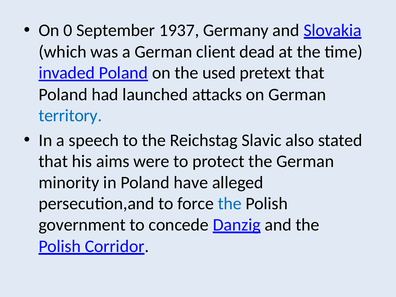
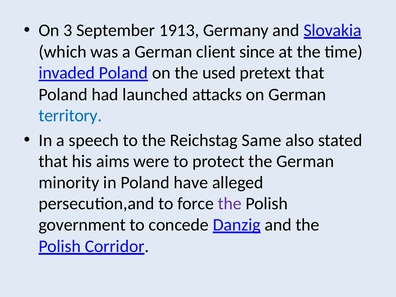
0: 0 -> 3
1937: 1937 -> 1913
dead: dead -> since
Slavic: Slavic -> Same
the at (230, 204) colour: blue -> purple
